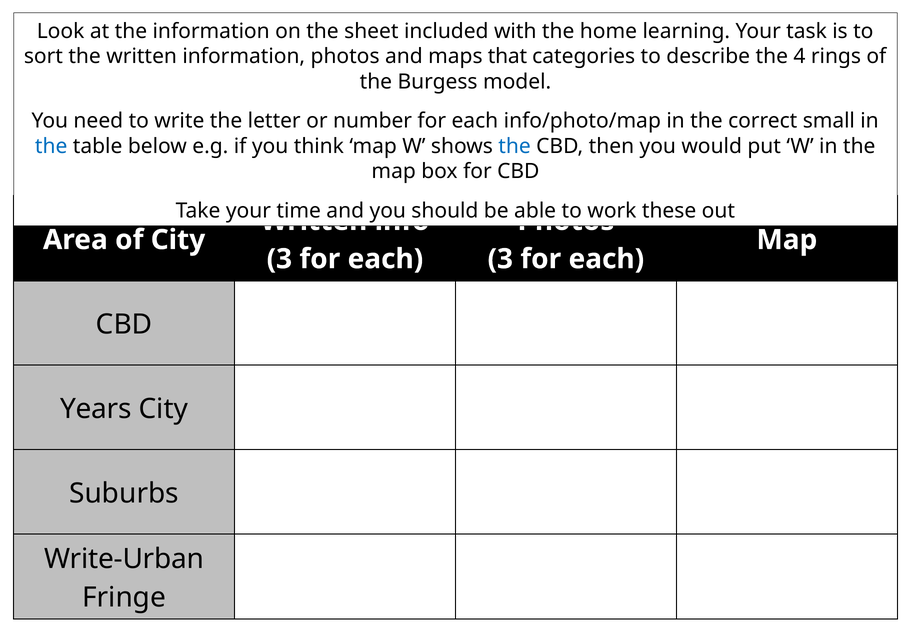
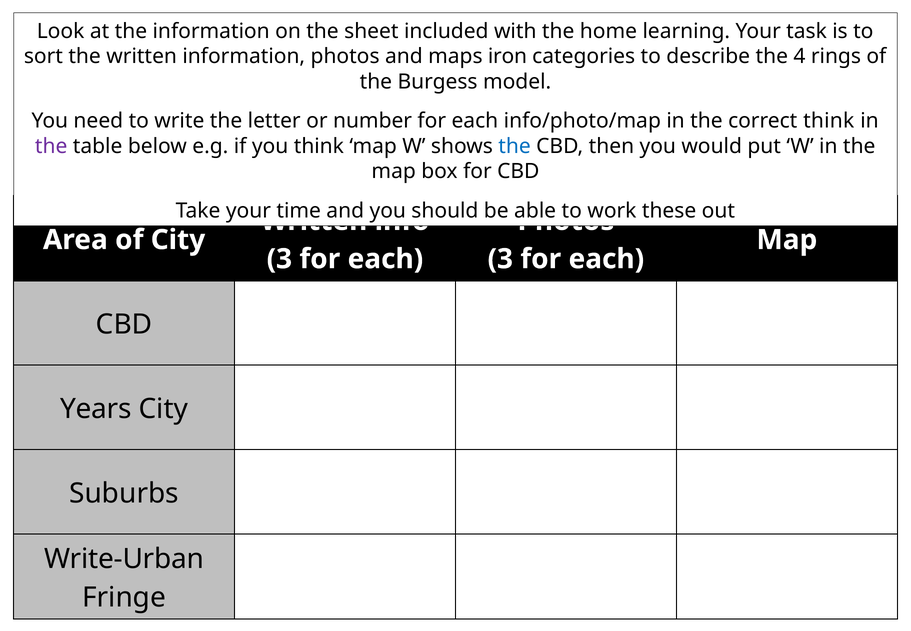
that: that -> iron
correct small: small -> think
the at (51, 146) colour: blue -> purple
